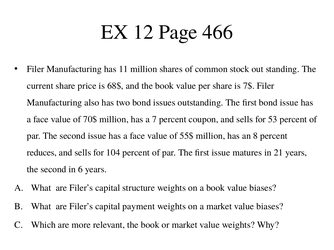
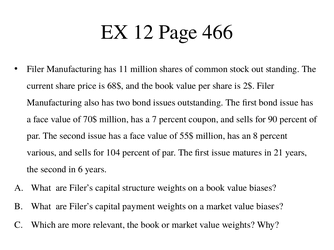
7$: 7$ -> 2$
53: 53 -> 90
reduces: reduces -> various
